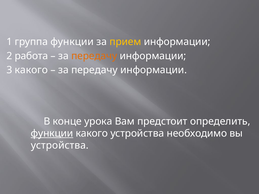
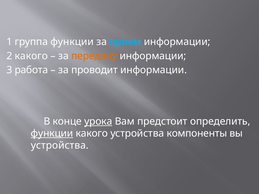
прием colour: yellow -> light blue
2 работа: работа -> какого
3 какого: какого -> работа
передачу at (94, 70): передачу -> проводит
урока underline: none -> present
необходимо: необходимо -> компоненты
